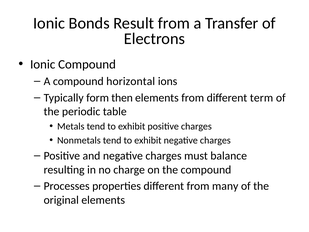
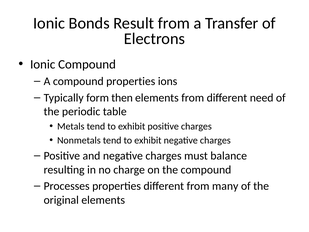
compound horizontal: horizontal -> properties
term: term -> need
